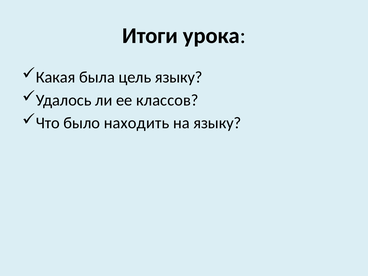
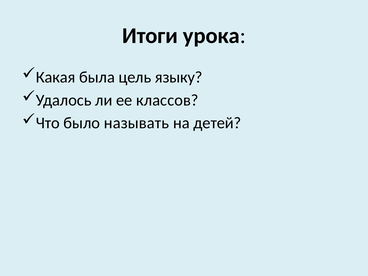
находить: находить -> называть
на языку: языку -> детей
